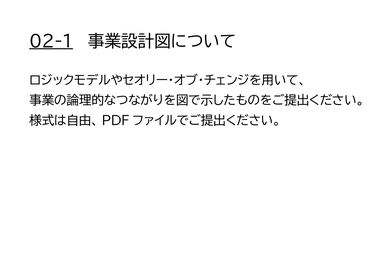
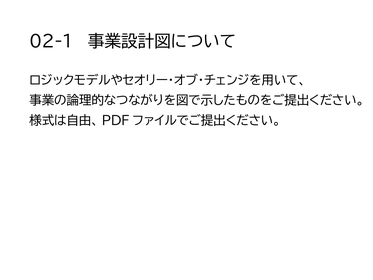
02-1 underline: present -> none
